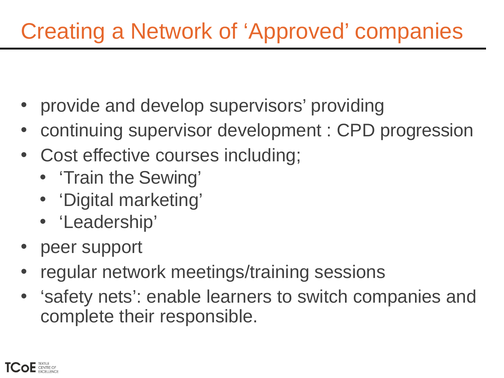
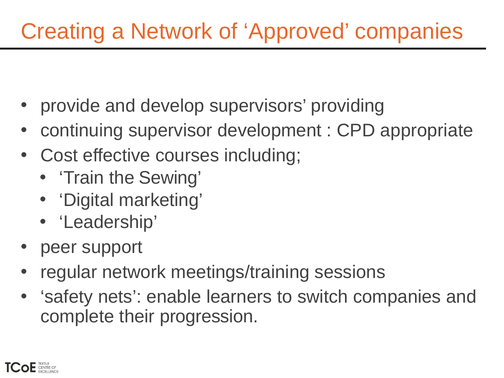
progression: progression -> appropriate
responsible: responsible -> progression
